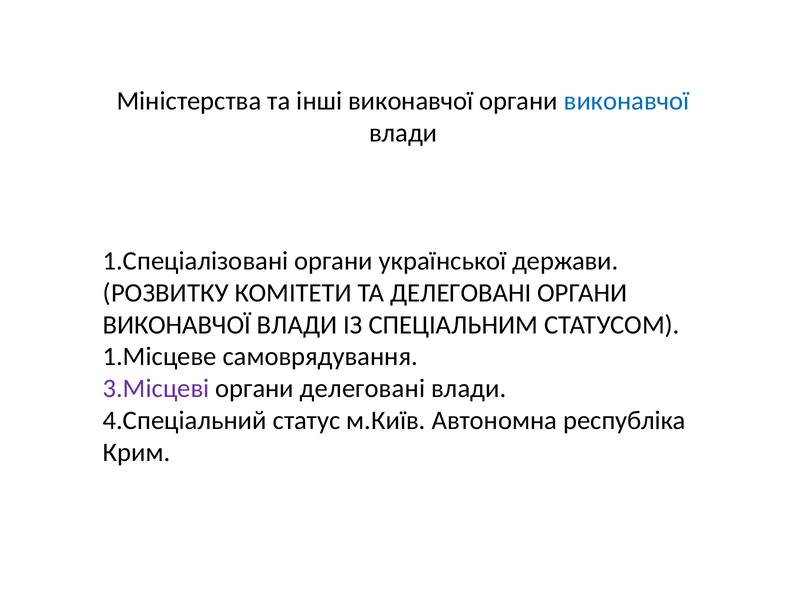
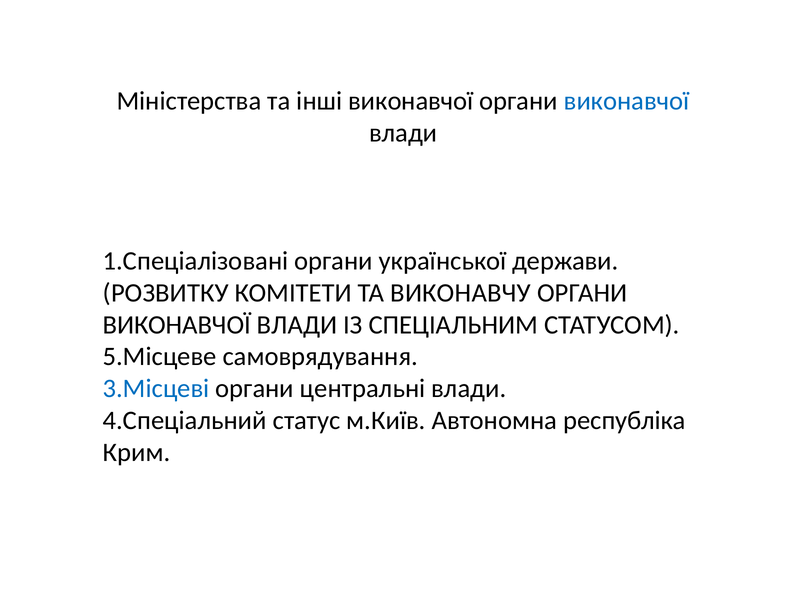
ТА ДЕЛЕГОВАНІ: ДЕЛЕГОВАНІ -> ВИКОНАВЧУ
1.Місцеве: 1.Місцеве -> 5.Місцеве
3.Місцеві colour: purple -> blue
органи делеговані: делеговані -> центральні
